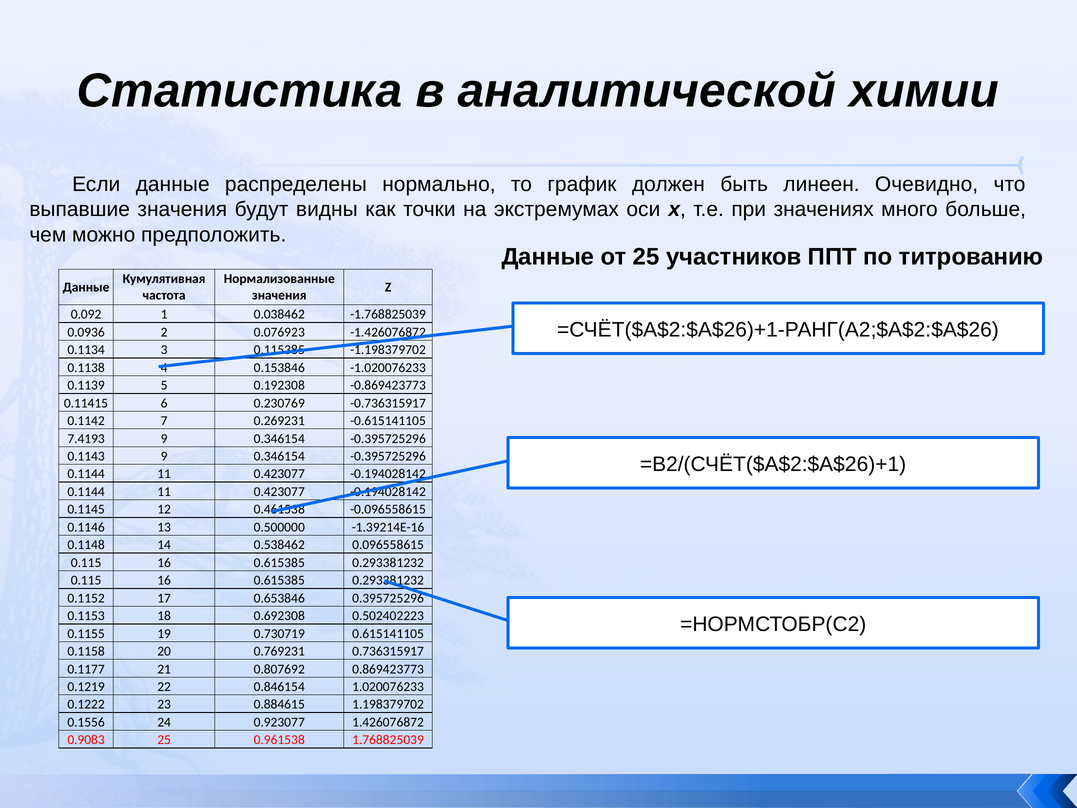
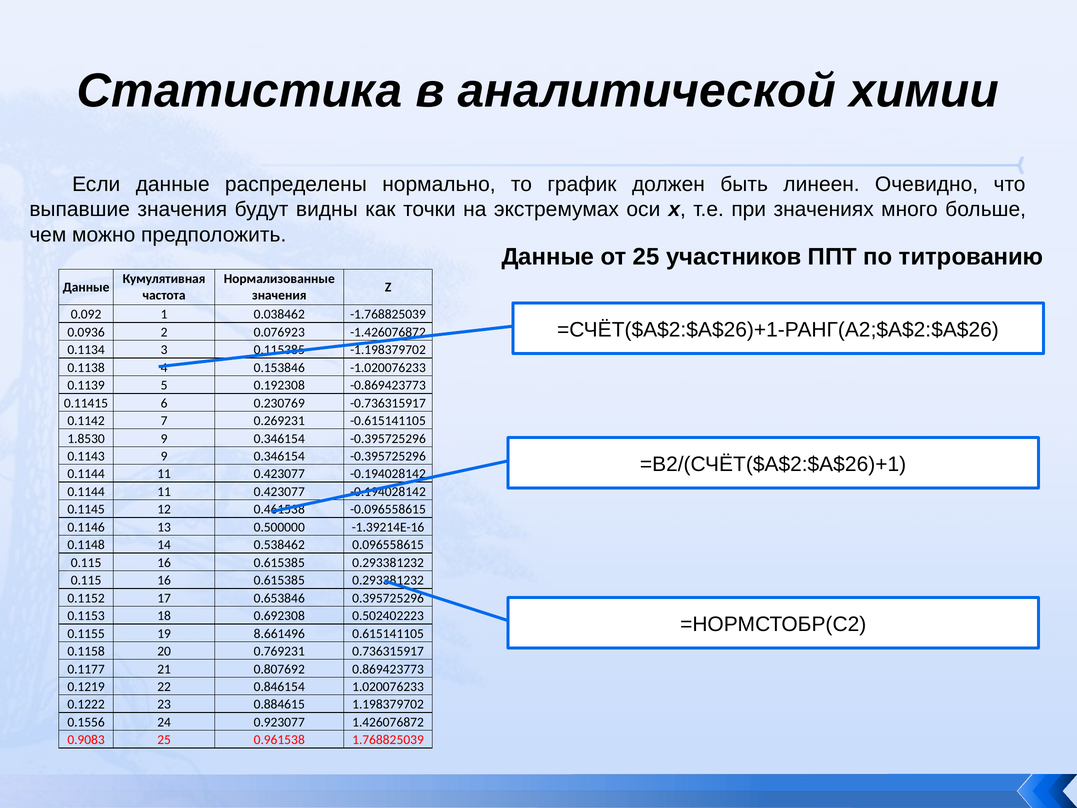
7.4193: 7.4193 -> 1.8530
0.730719: 0.730719 -> 8.661496
